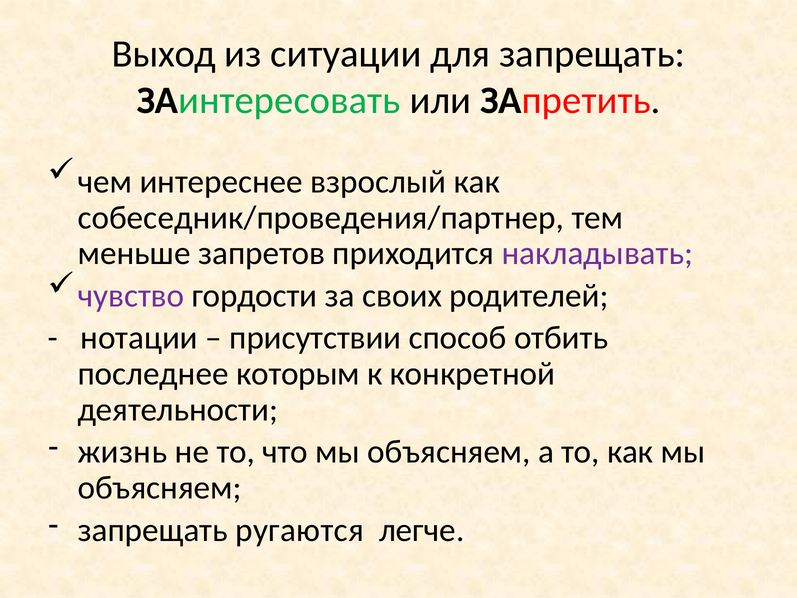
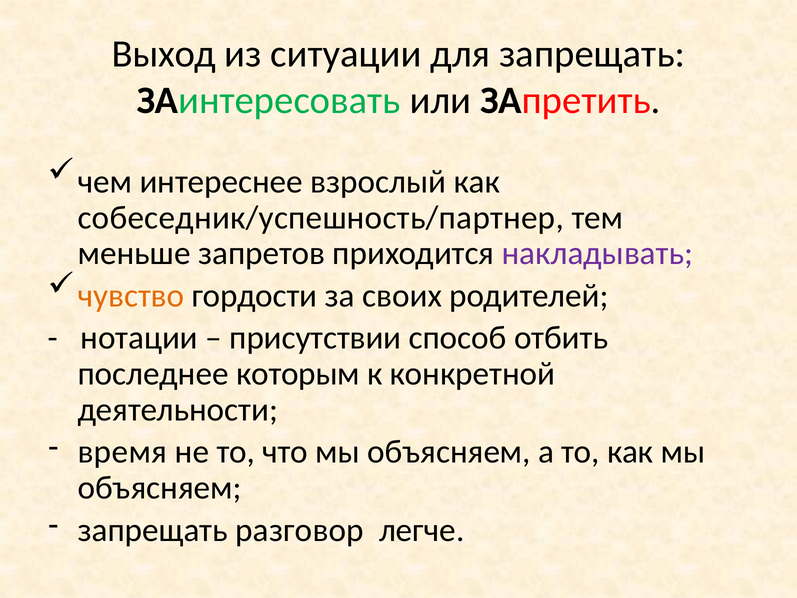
собеседник/проведения/партнер: собеседник/проведения/партнер -> собеседник/успешность/партнер
чувство colour: purple -> orange
жизнь: жизнь -> время
ругаются: ругаются -> разговор
